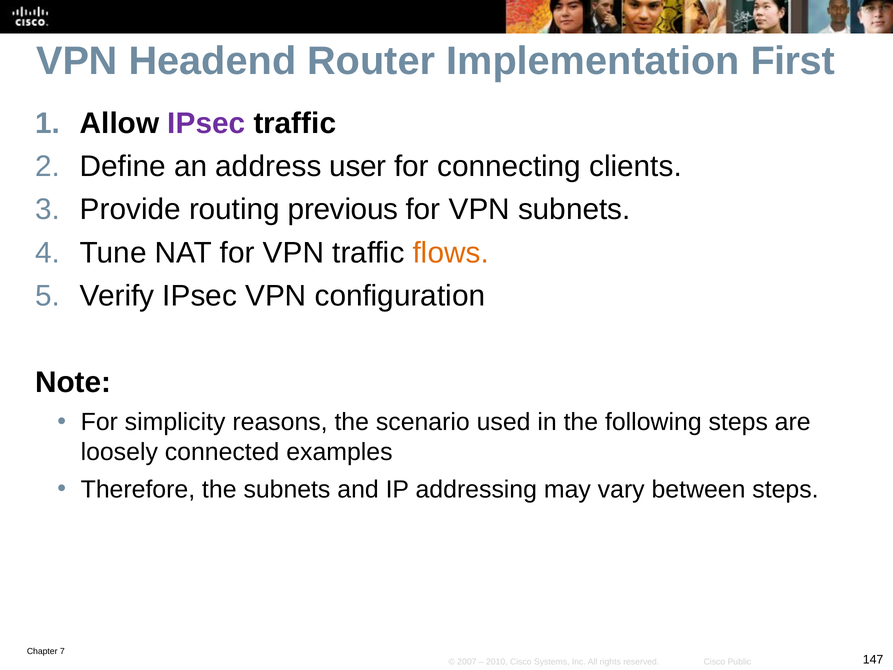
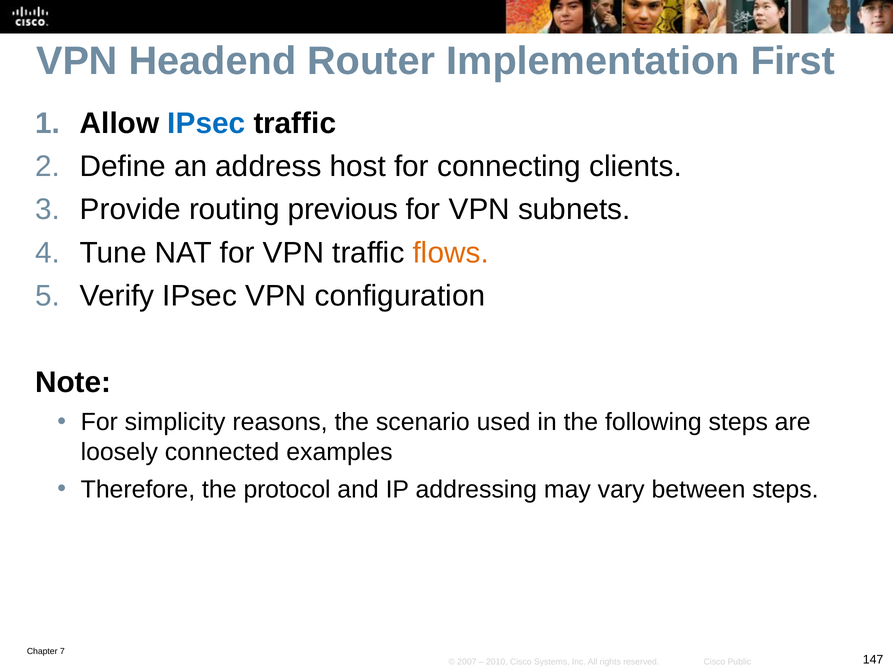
IPsec at (206, 123) colour: purple -> blue
user: user -> host
the subnets: subnets -> protocol
